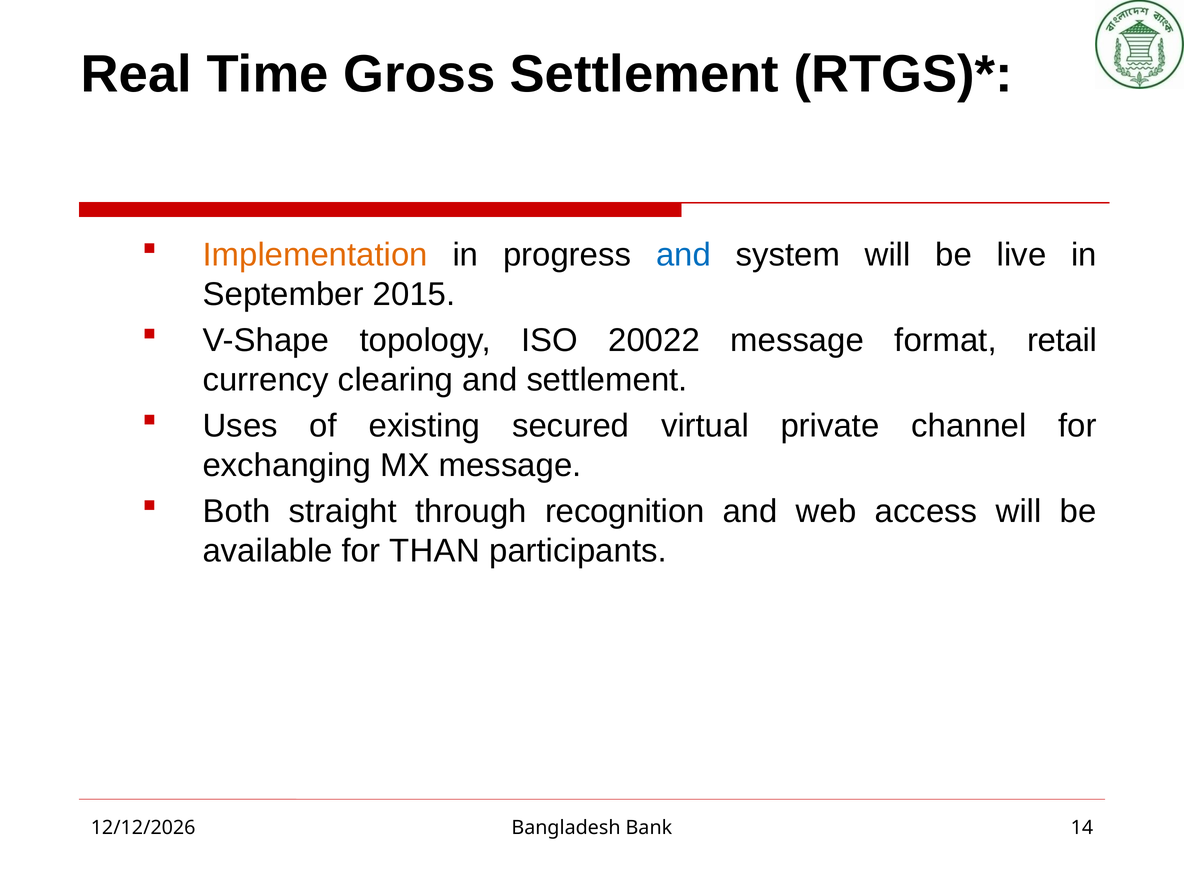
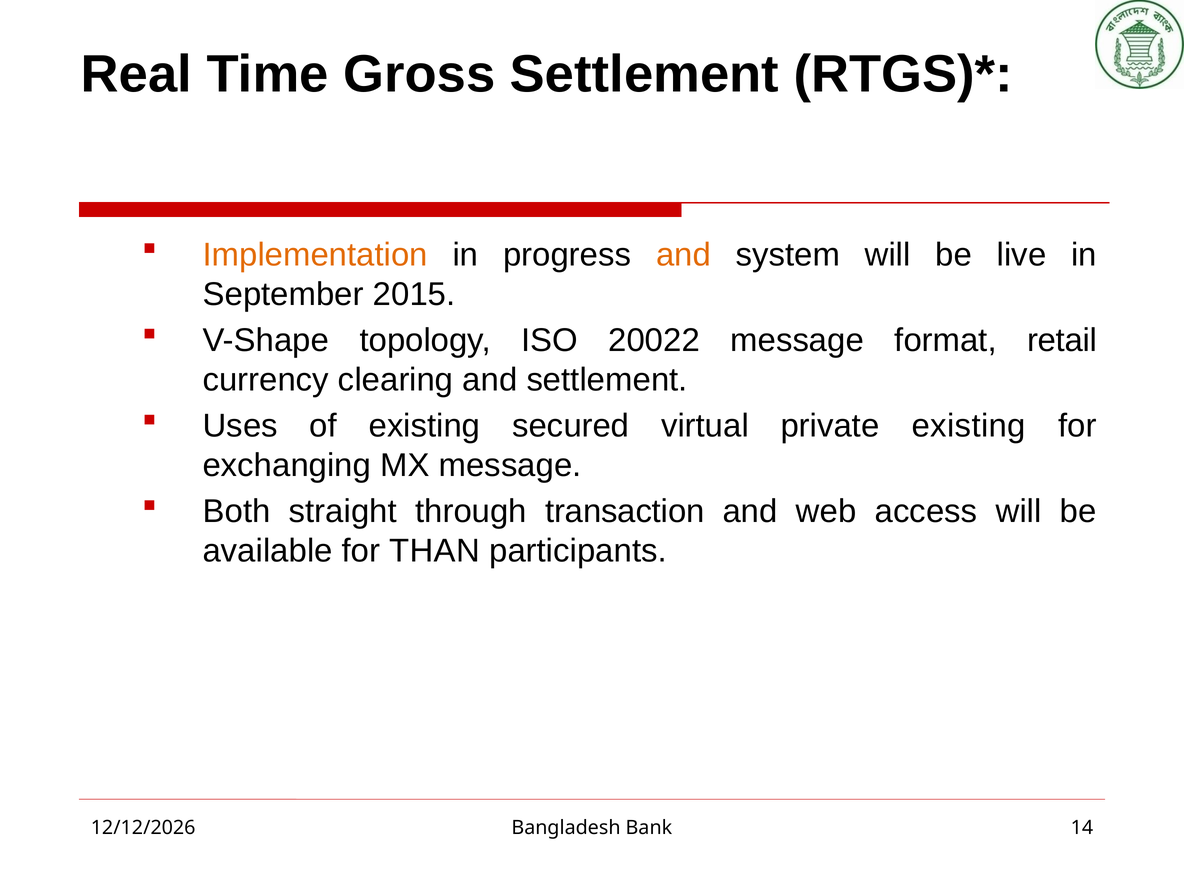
and at (683, 255) colour: blue -> orange
private channel: channel -> existing
recognition: recognition -> transaction
